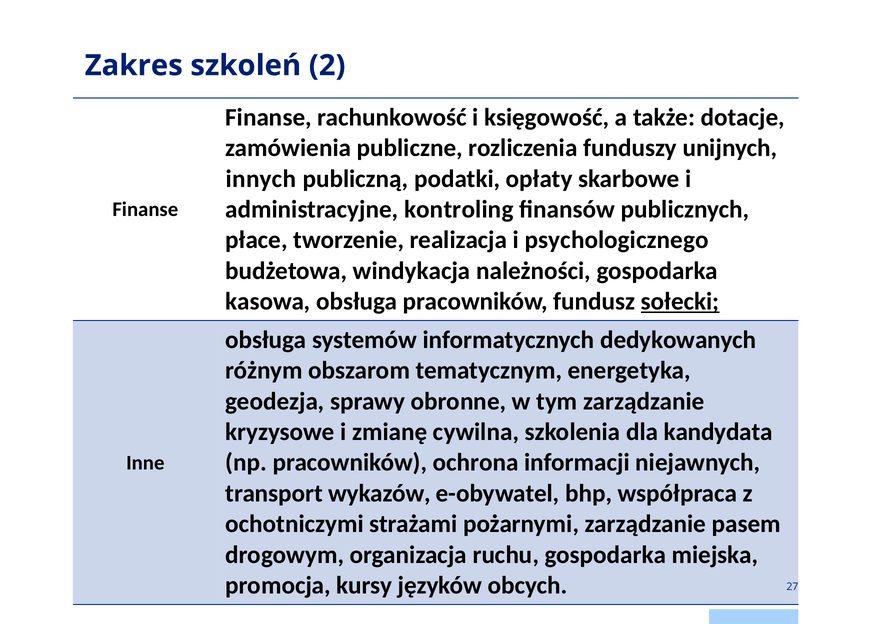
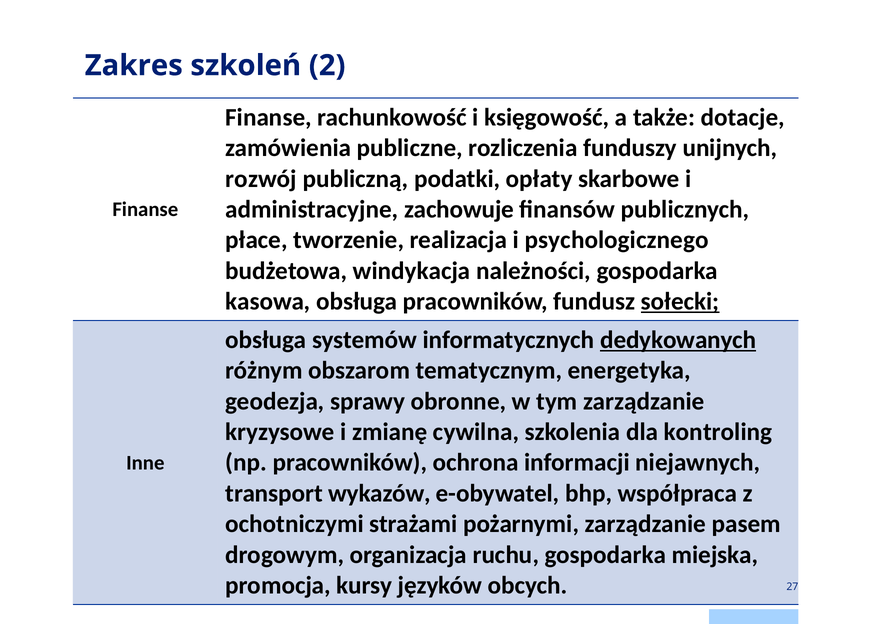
innych: innych -> rozwój
kontroling: kontroling -> zachowuje
dedykowanych underline: none -> present
kandydata: kandydata -> kontroling
